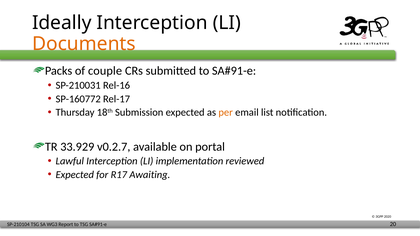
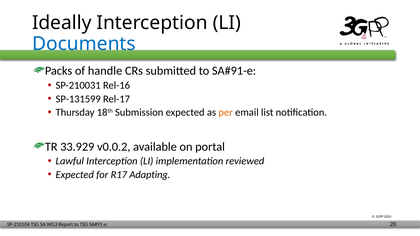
Documents colour: orange -> blue
couple: couple -> handle
SP-160772: SP-160772 -> SP-131599
v0.2.7: v0.2.7 -> v0.0.2
Awaiting: Awaiting -> Adapting
